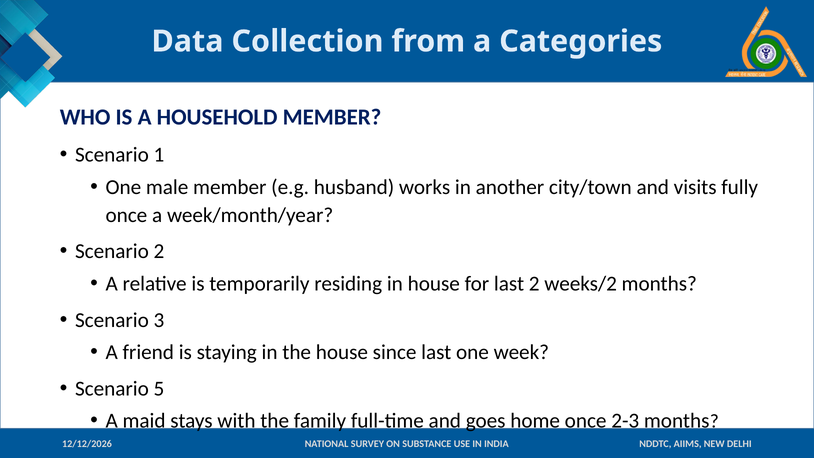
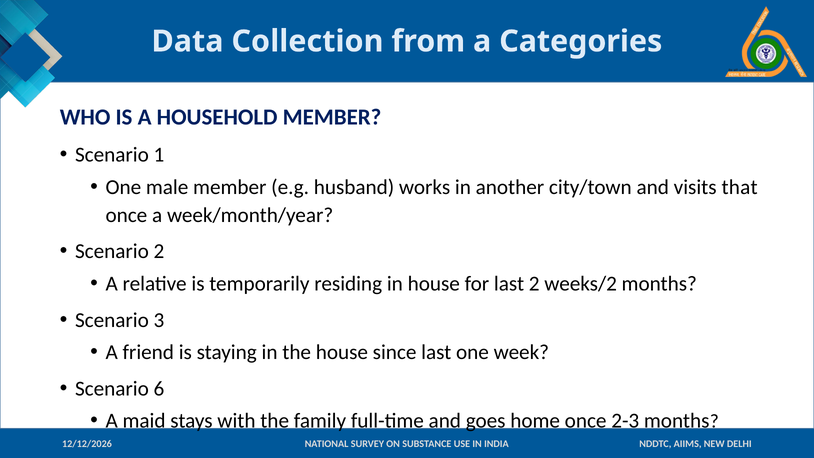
fully: fully -> that
5: 5 -> 6
